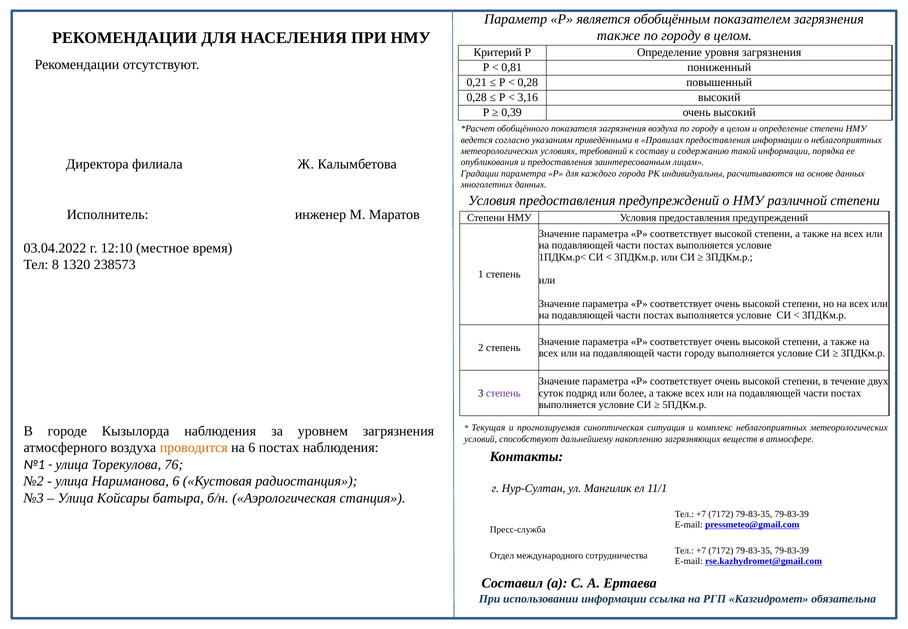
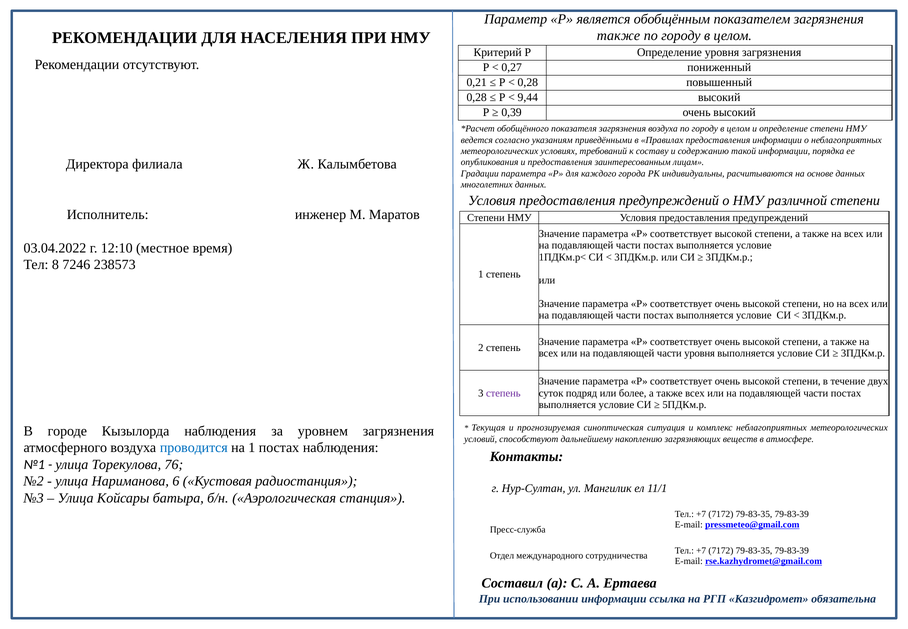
0,81: 0,81 -> 0,27
3,16: 3,16 -> 9,44
1320: 1320 -> 7246
части городу: городу -> уровня
проводится colour: orange -> blue
на 6: 6 -> 1
